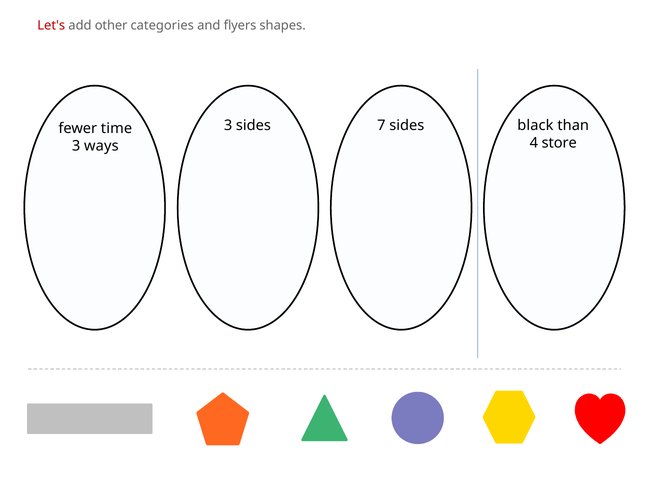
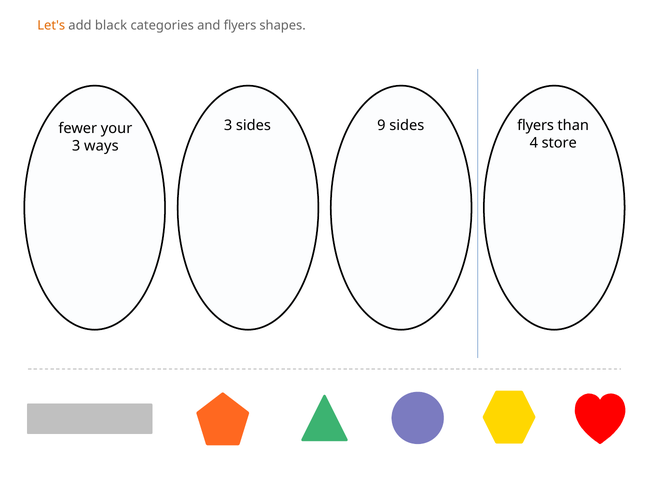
Let's colour: red -> orange
other: other -> black
7: 7 -> 9
sides black: black -> flyers
time: time -> your
